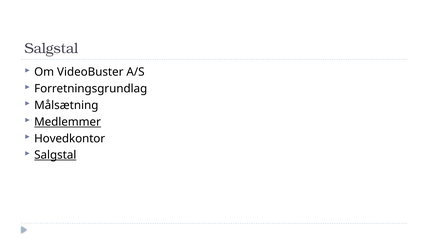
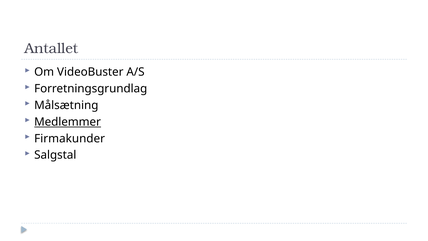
Salgstal at (51, 49): Salgstal -> Antallet
Hovedkontor: Hovedkontor -> Firmakunder
Salgstal at (55, 155) underline: present -> none
